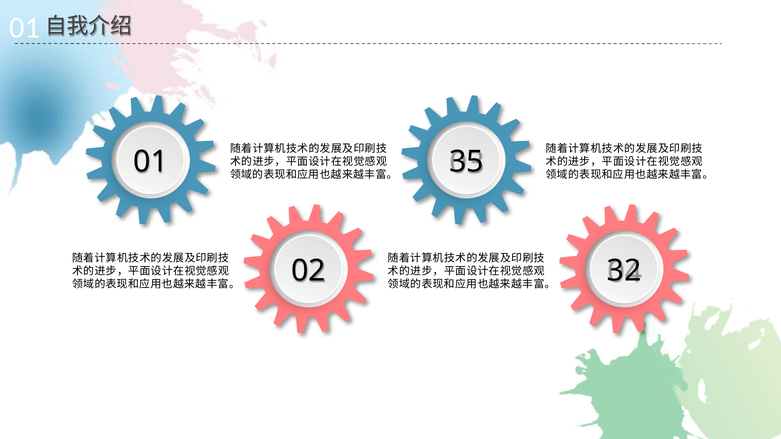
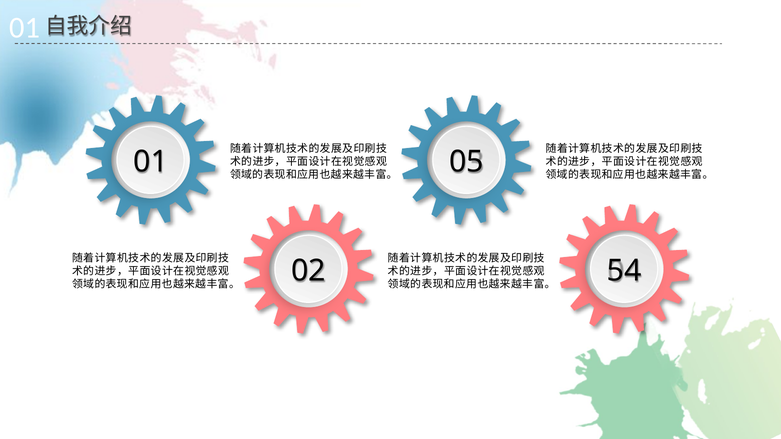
35: 35 -> 05
32: 32 -> 54
